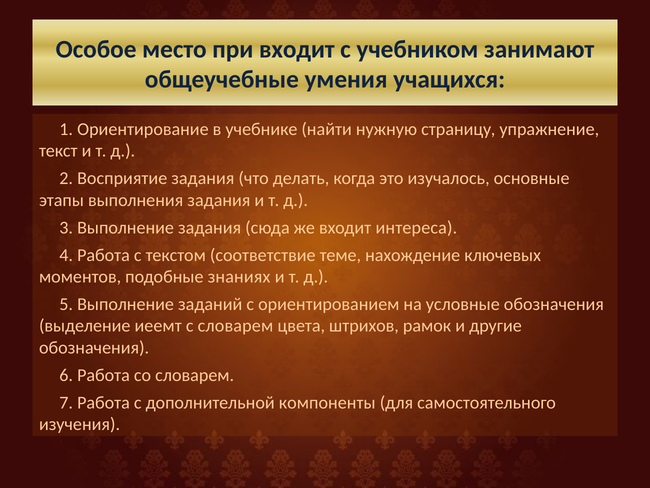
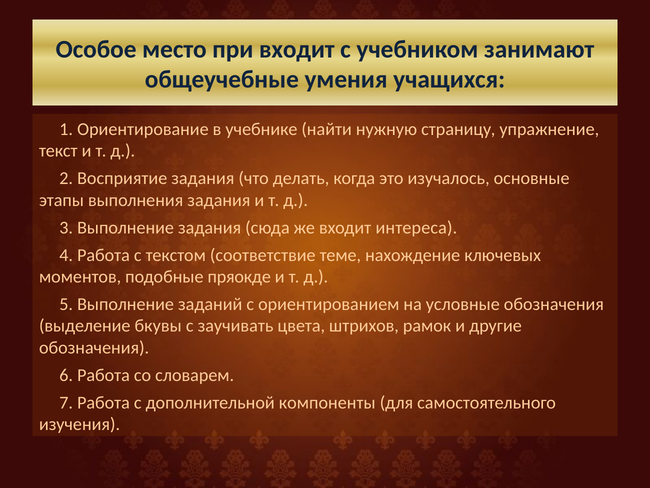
знаниях: знаниях -> пряокде
иеемт: иеемт -> бкувы
с словарем: словарем -> заучивать
